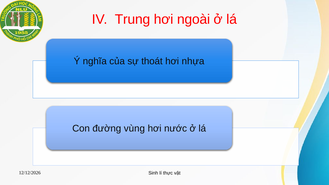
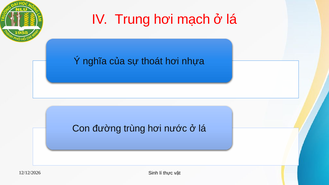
ngoài: ngoài -> mạch
vùng: vùng -> trùng
